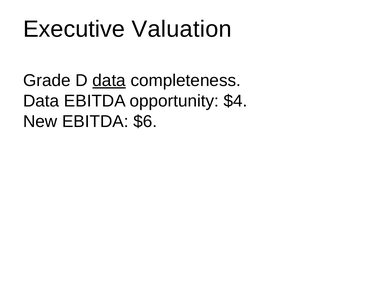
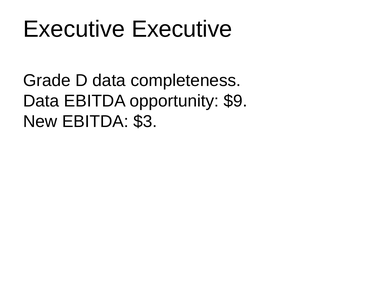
Executive Valuation: Valuation -> Executive
data at (109, 81) underline: present -> none
$4: $4 -> $9
$6: $6 -> $3
